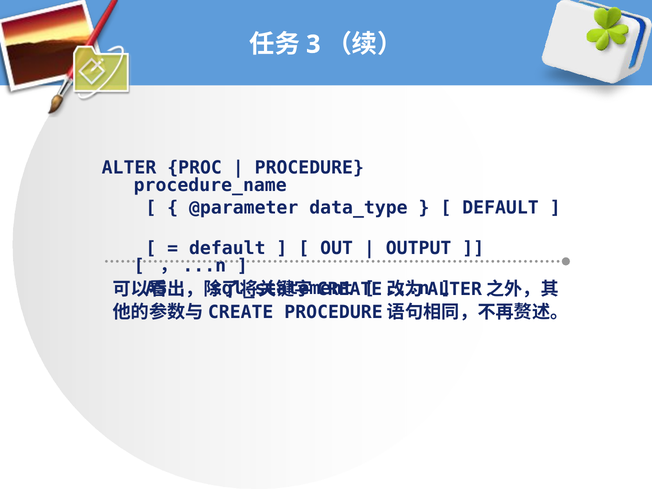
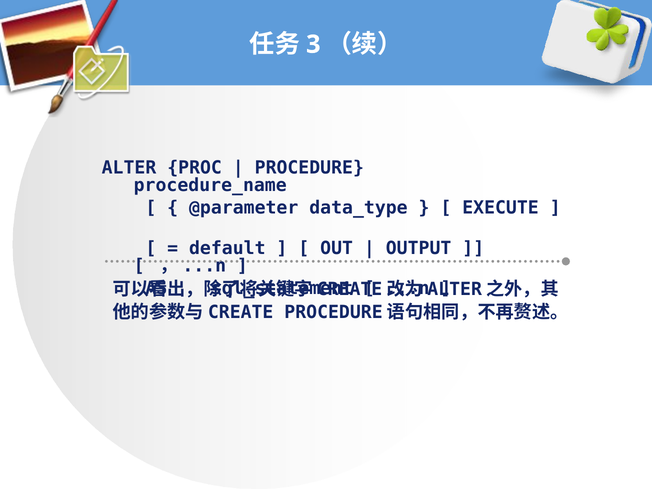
DEFAULT at (501, 208): DEFAULT -> EXECUTE
